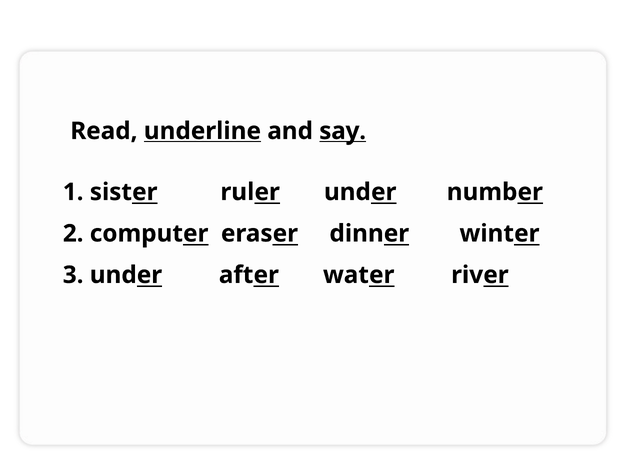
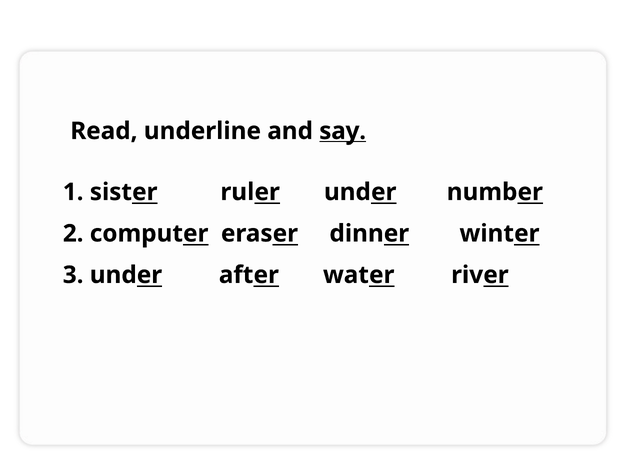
underline underline: present -> none
